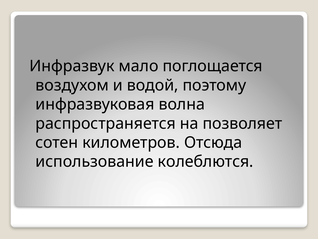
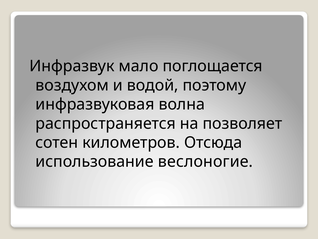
колеблются: колеблются -> веслоногие
